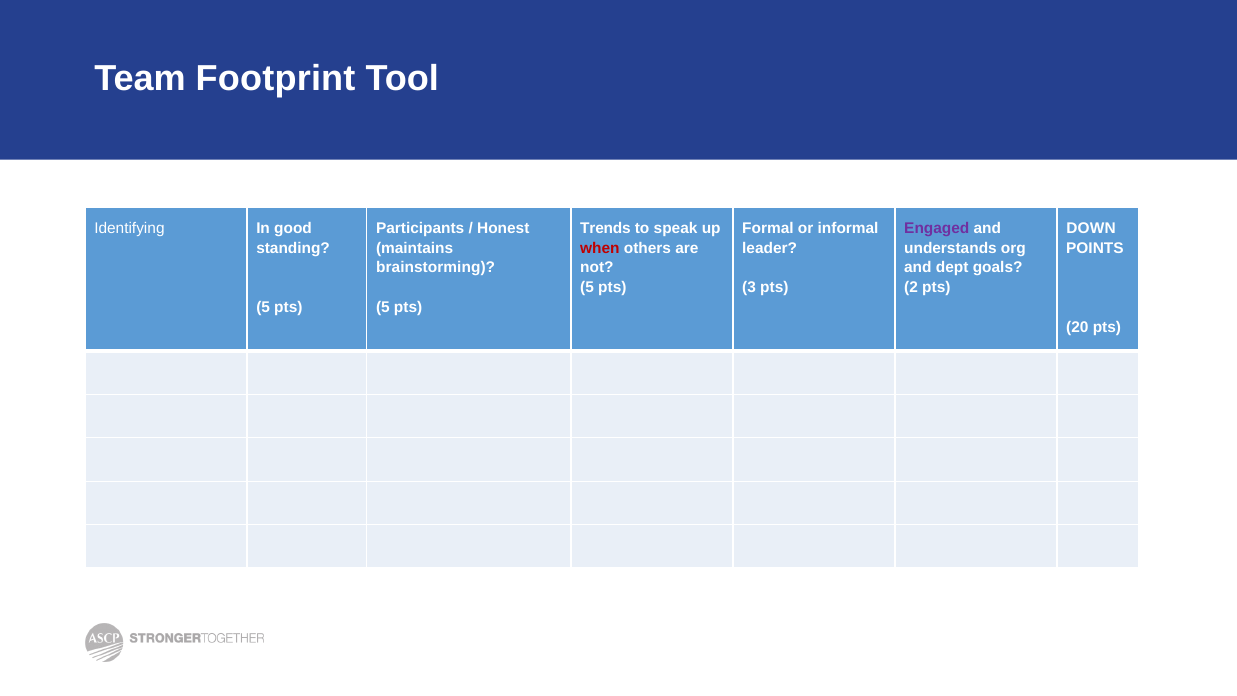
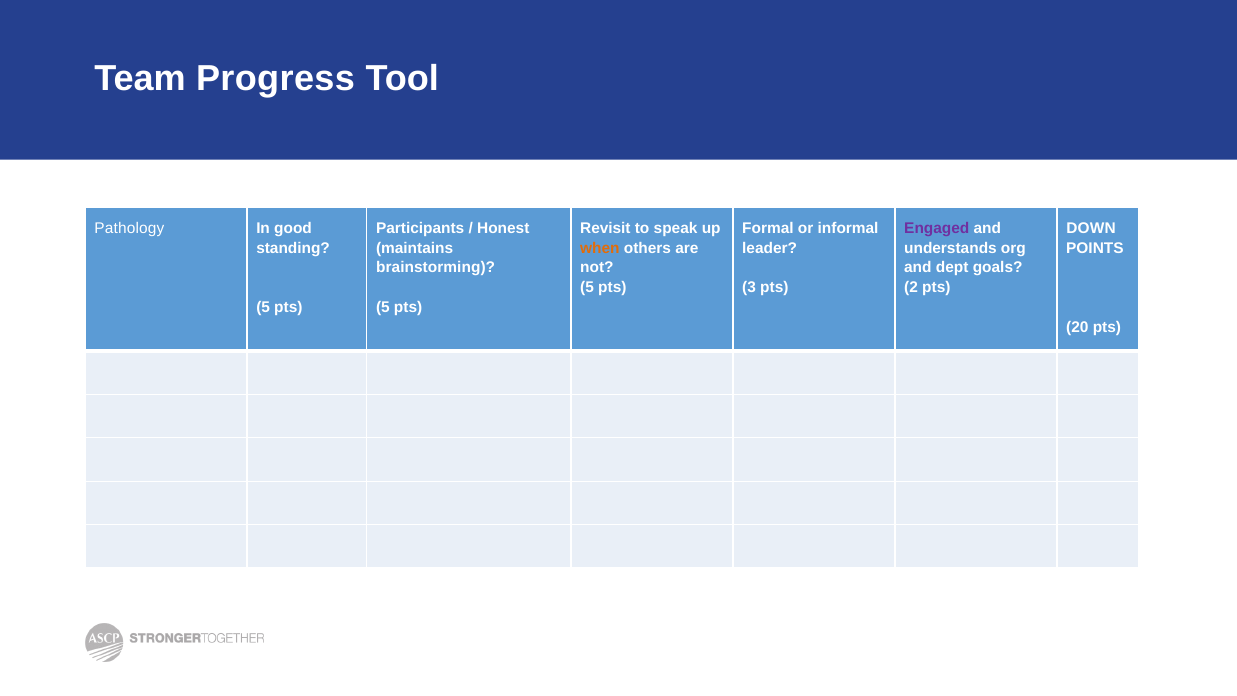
Footprint: Footprint -> Progress
Identifying: Identifying -> Pathology
Trends: Trends -> Revisit
when colour: red -> orange
